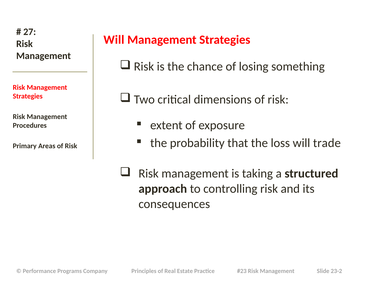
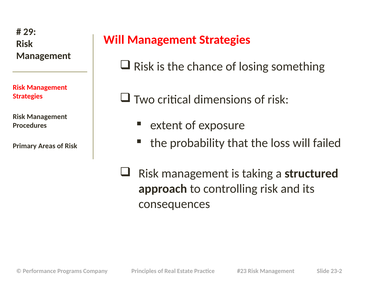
27: 27 -> 29
trade: trade -> failed
